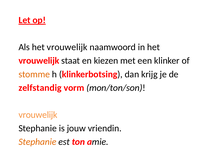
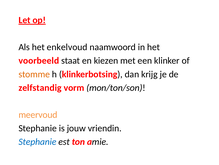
Als het vrouwelijk: vrouwelijk -> enkelvoud
vrouwelijk at (39, 60): vrouwelijk -> voorbeeld
vrouwelijk at (38, 114): vrouwelijk -> meervoud
Stephanie at (37, 141) colour: orange -> blue
